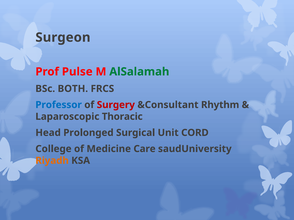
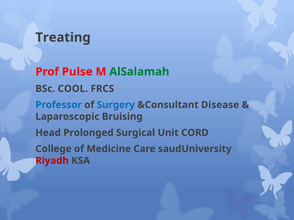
Surgeon: Surgeon -> Treating
BOTH: BOTH -> COOL
Surgery colour: red -> blue
Rhythm: Rhythm -> Disease
Thoracic: Thoracic -> Bruising
Riyadh colour: orange -> red
